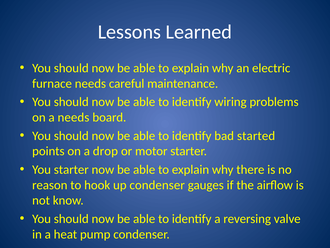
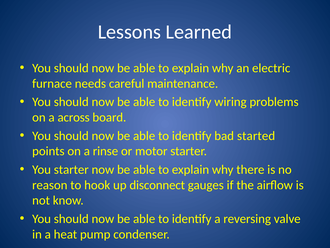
a needs: needs -> across
drop: drop -> rinse
up condenser: condenser -> disconnect
